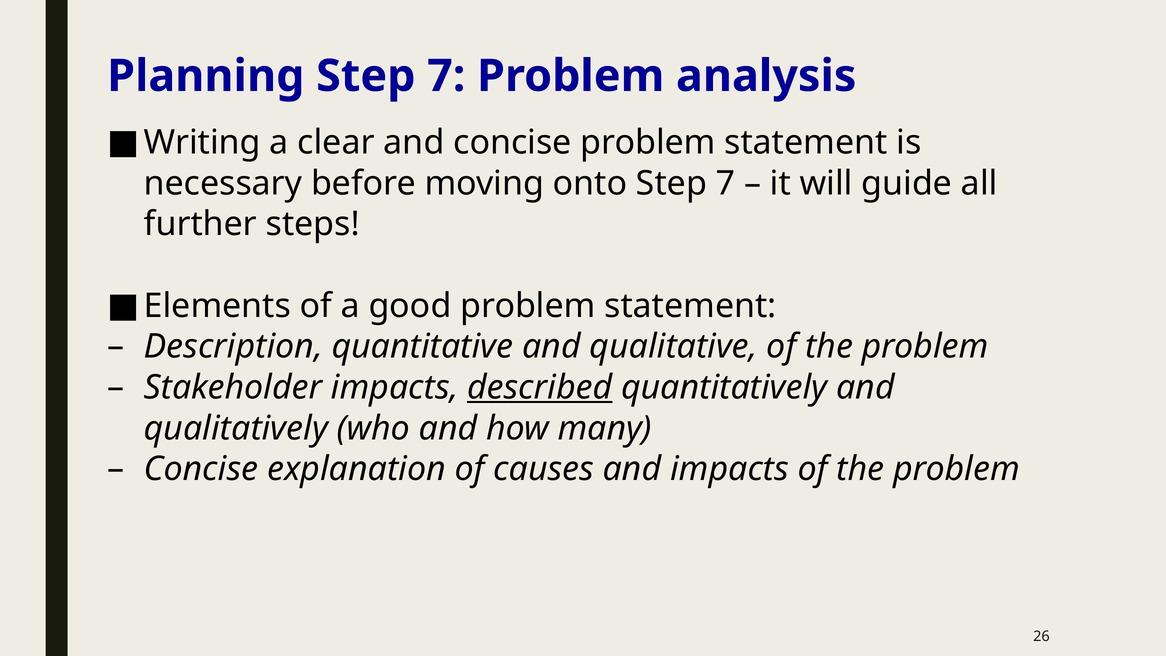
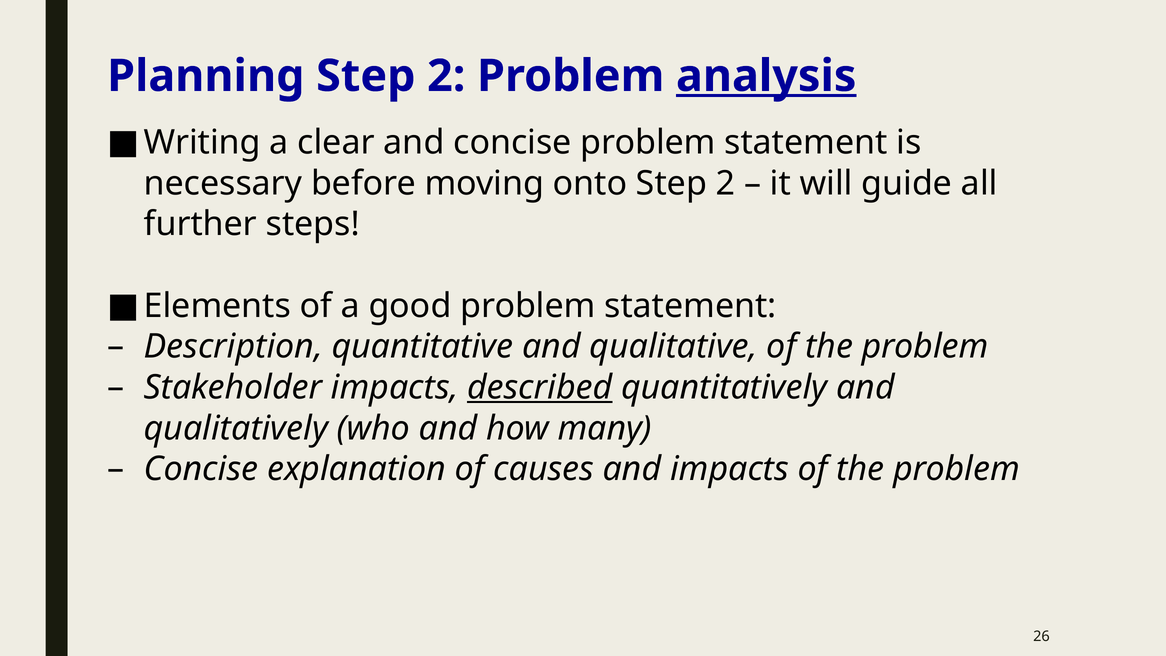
Planning Step 7: 7 -> 2
analysis underline: none -> present
onto Step 7: 7 -> 2
